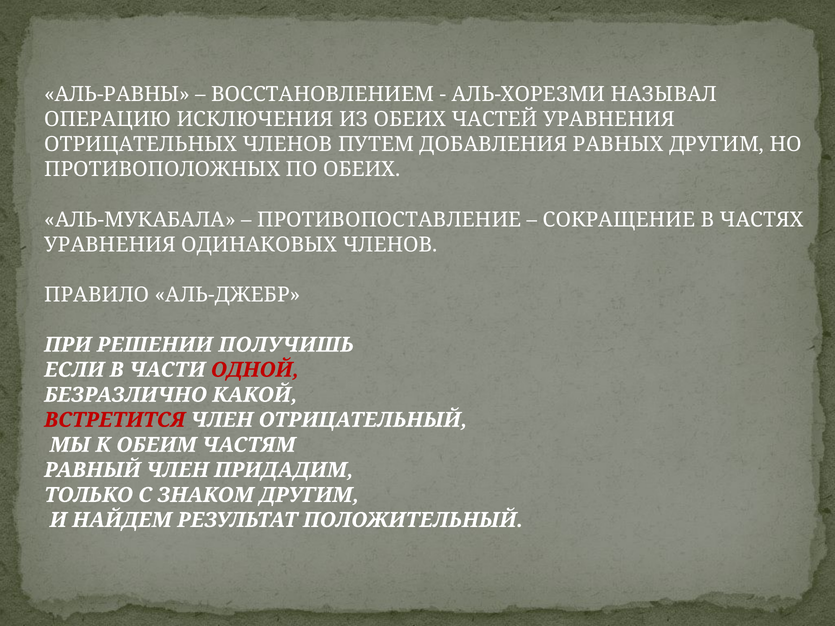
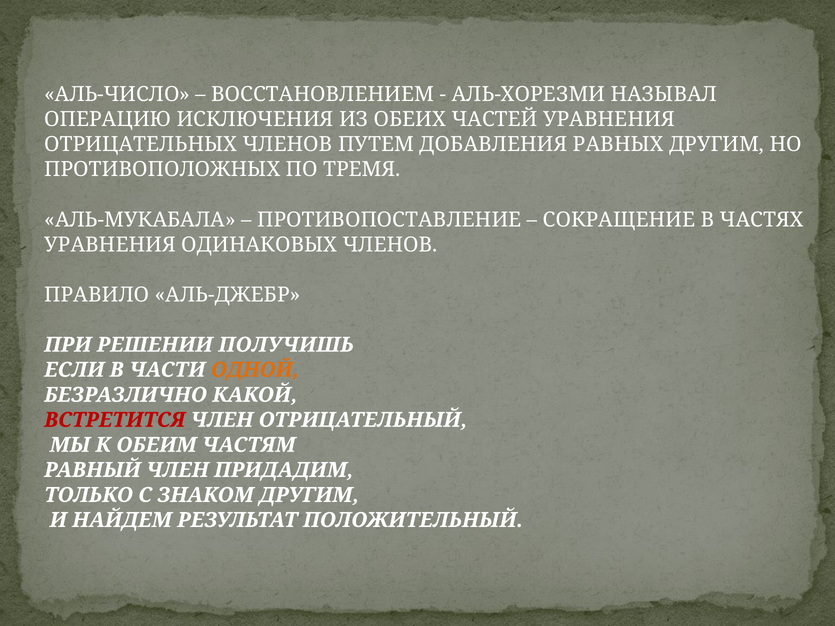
АЛЬ-РАВНЫ: АЛЬ-РАВНЫ -> АЛЬ-ЧИСЛО
ПО ОБЕИХ: ОБЕИХ -> ТРЕМЯ
ОДНОЙ colour: red -> orange
